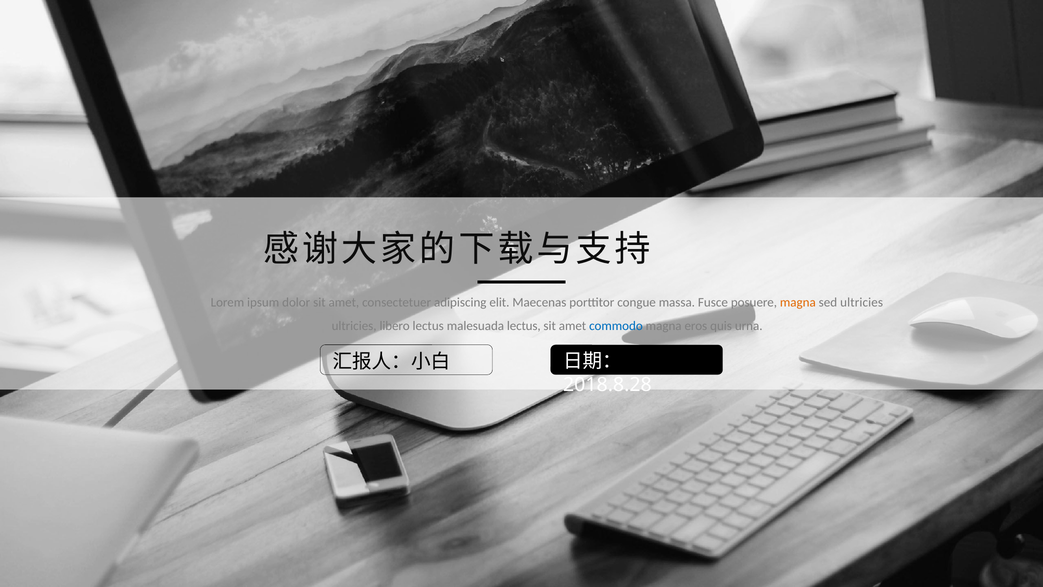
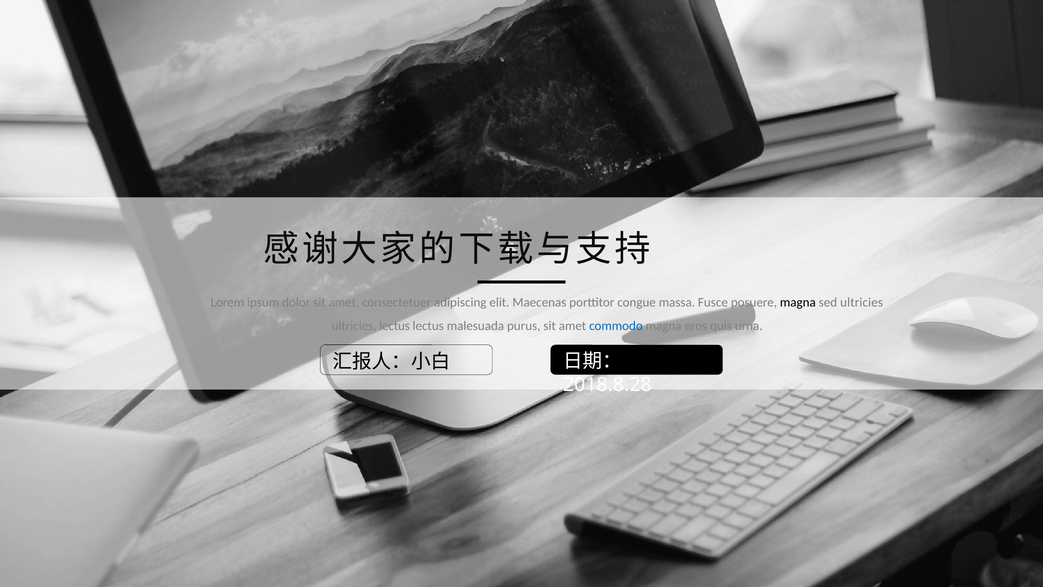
magna at (798, 302) colour: orange -> black
ultricies libero: libero -> lectus
malesuada lectus: lectus -> purus
